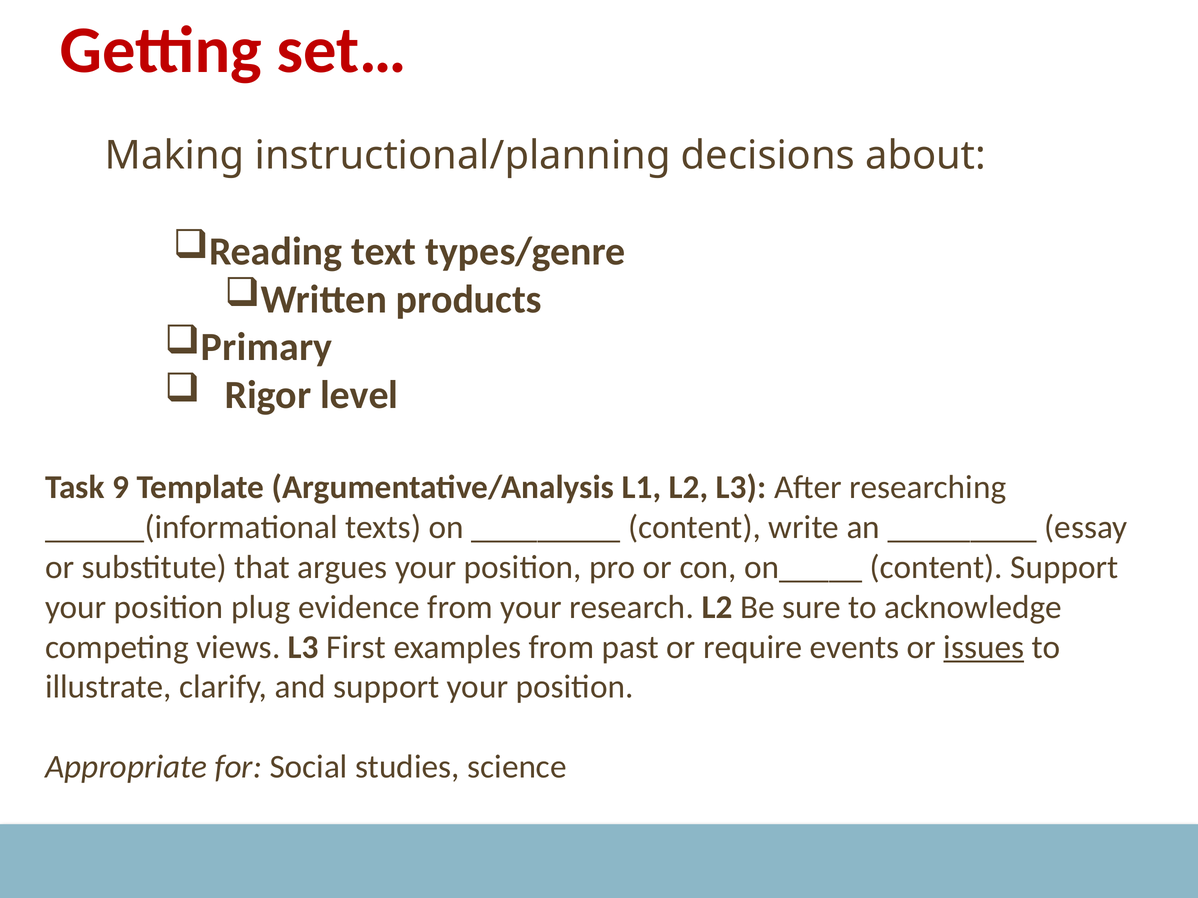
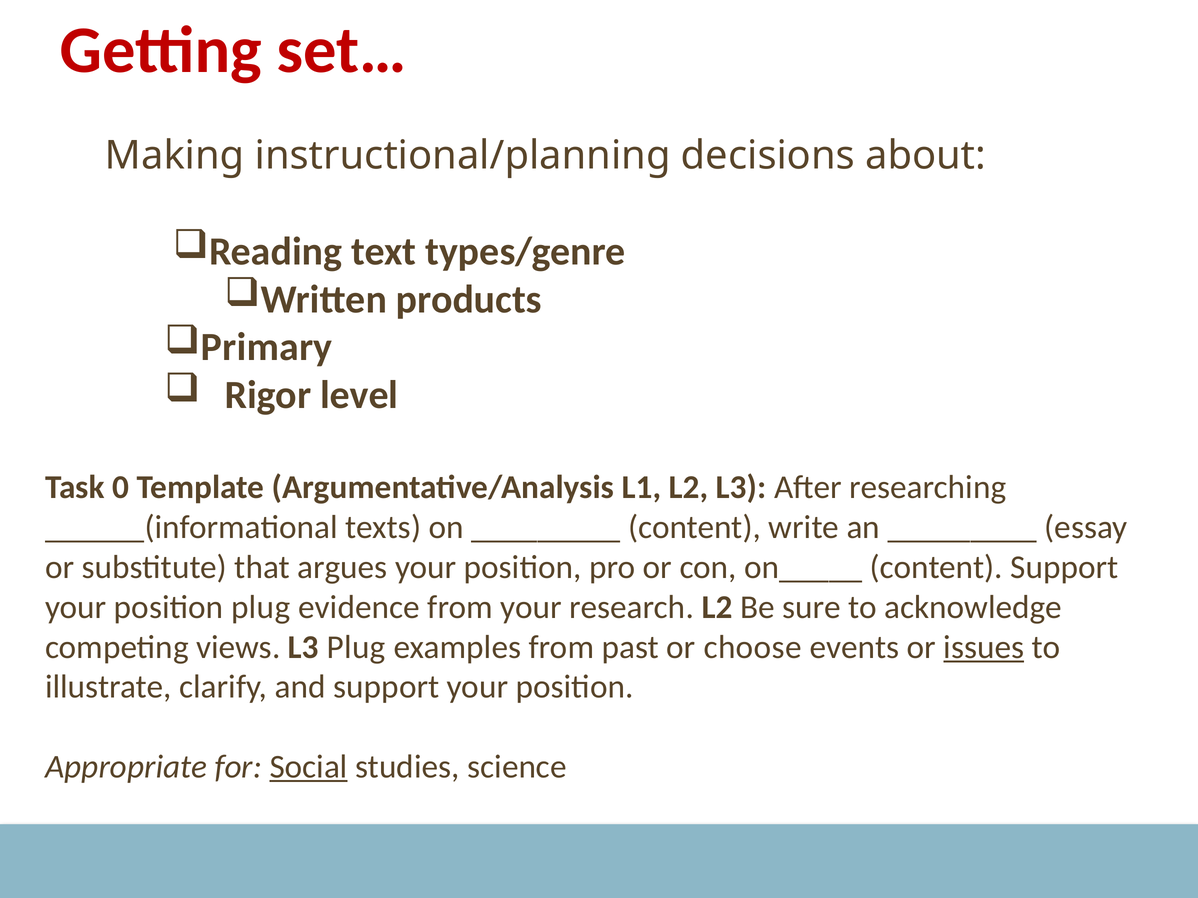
9: 9 -> 0
L3 First: First -> Plug
require: require -> choose
Social underline: none -> present
